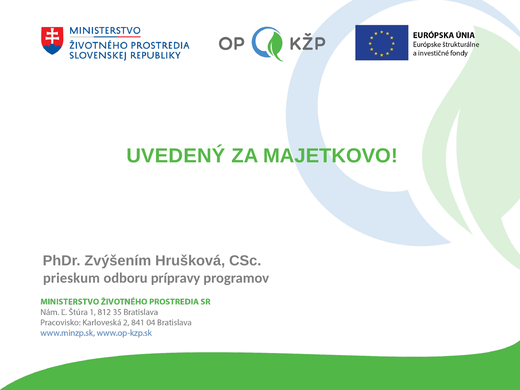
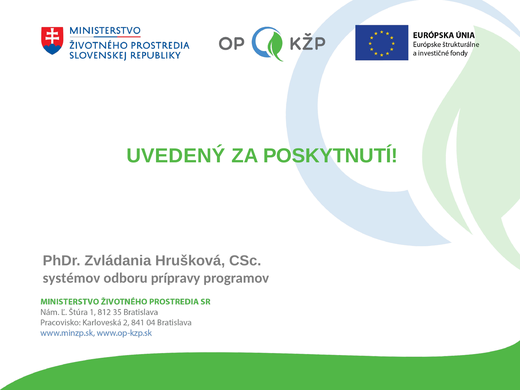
MAJETKOVO: MAJETKOVO -> POSKYTNUTÍ
Zvýšením: Zvýšením -> Zvládania
prieskum: prieskum -> systémov
